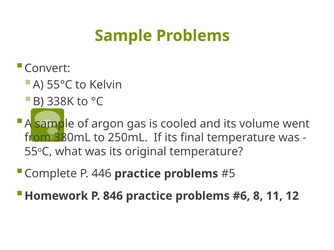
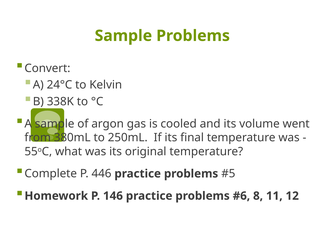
55°C: 55°C -> 24°C
846: 846 -> 146
